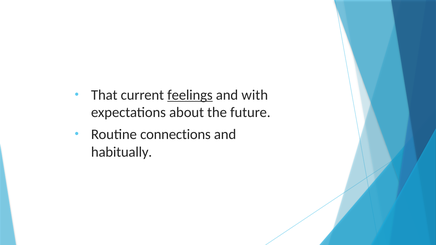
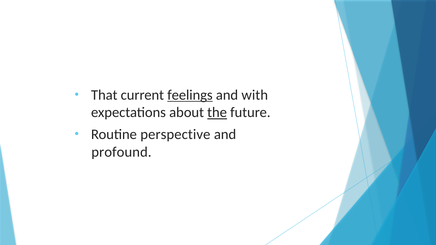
the underline: none -> present
connections: connections -> perspective
habitually: habitually -> profound
